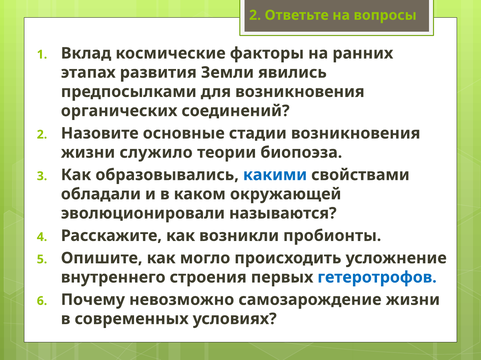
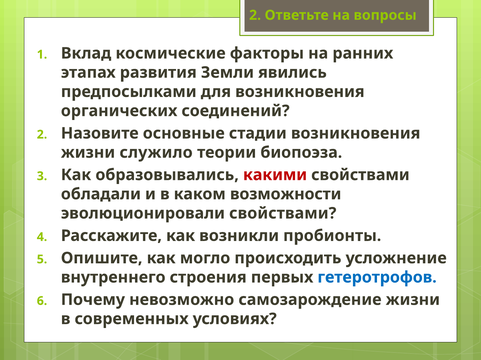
какими colour: blue -> red
окружающей: окружающей -> возможности
эволюционировали называются: называются -> свойствами
